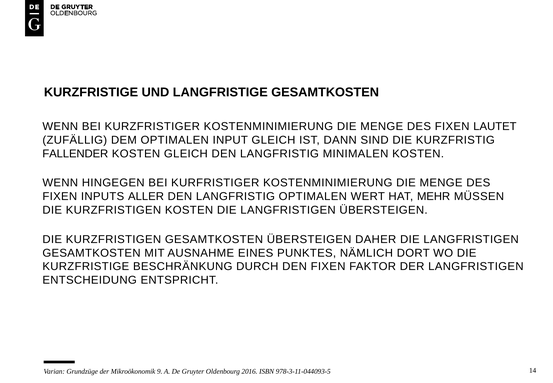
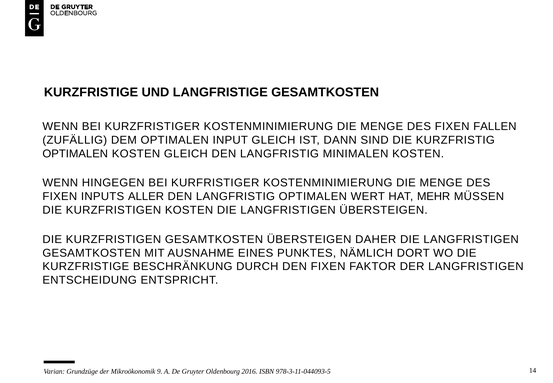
LAUTET: LAUTET -> FALLEN
FALLENDER at (75, 154): FALLENDER -> OPTIMALEN
